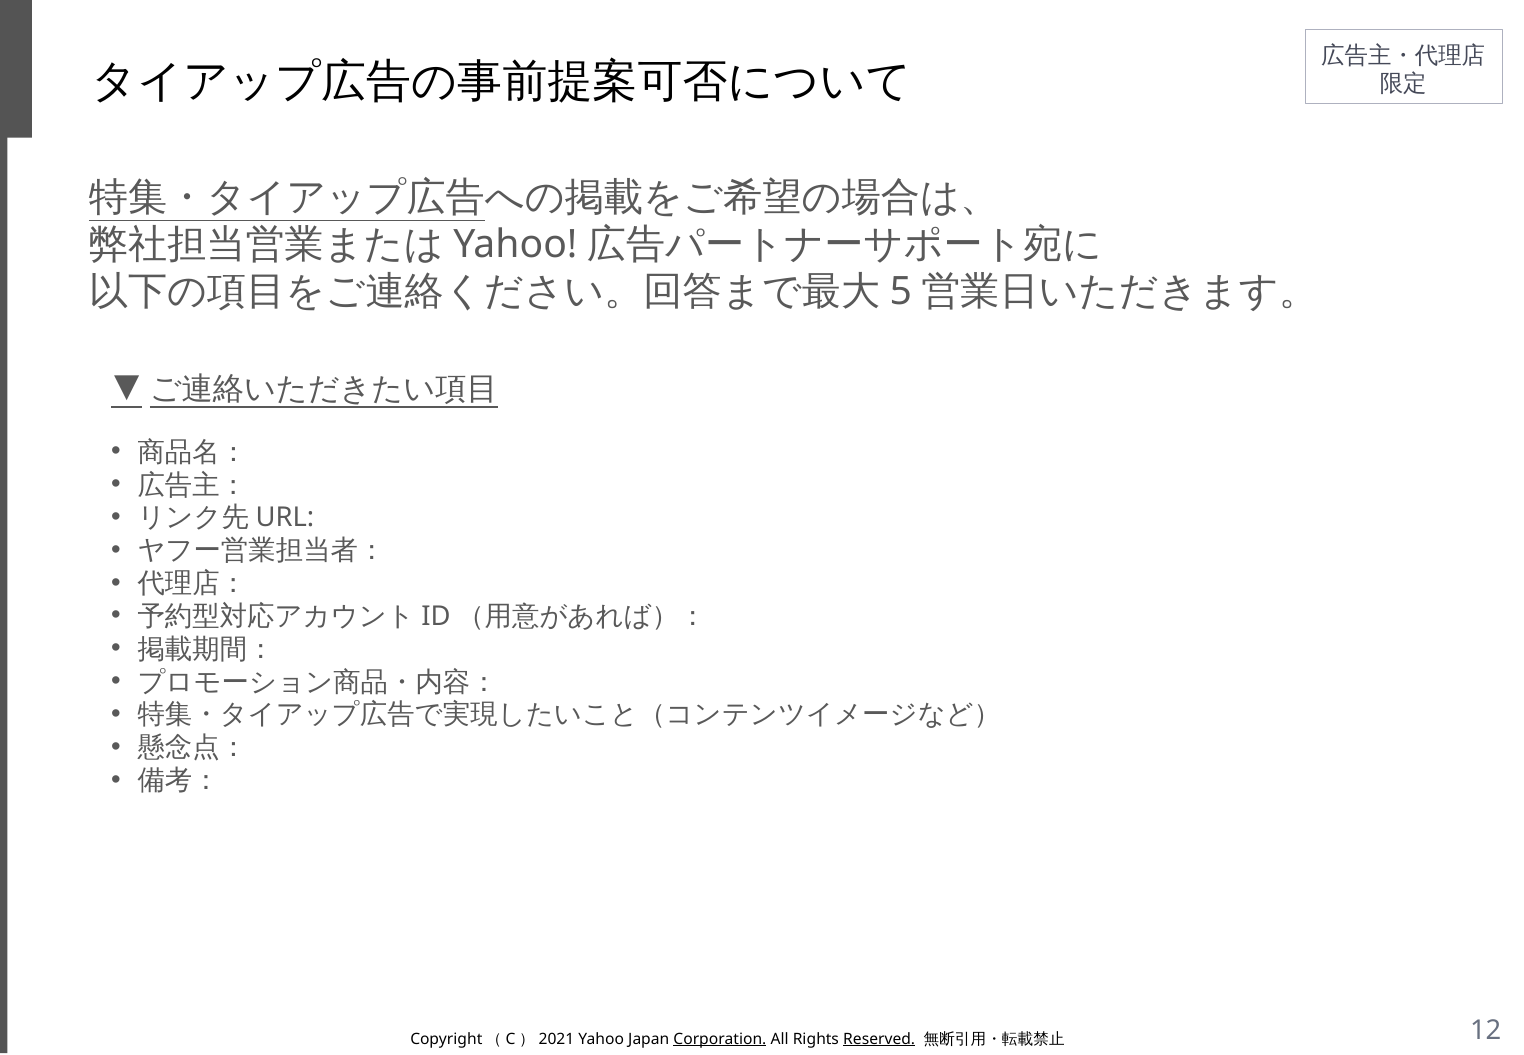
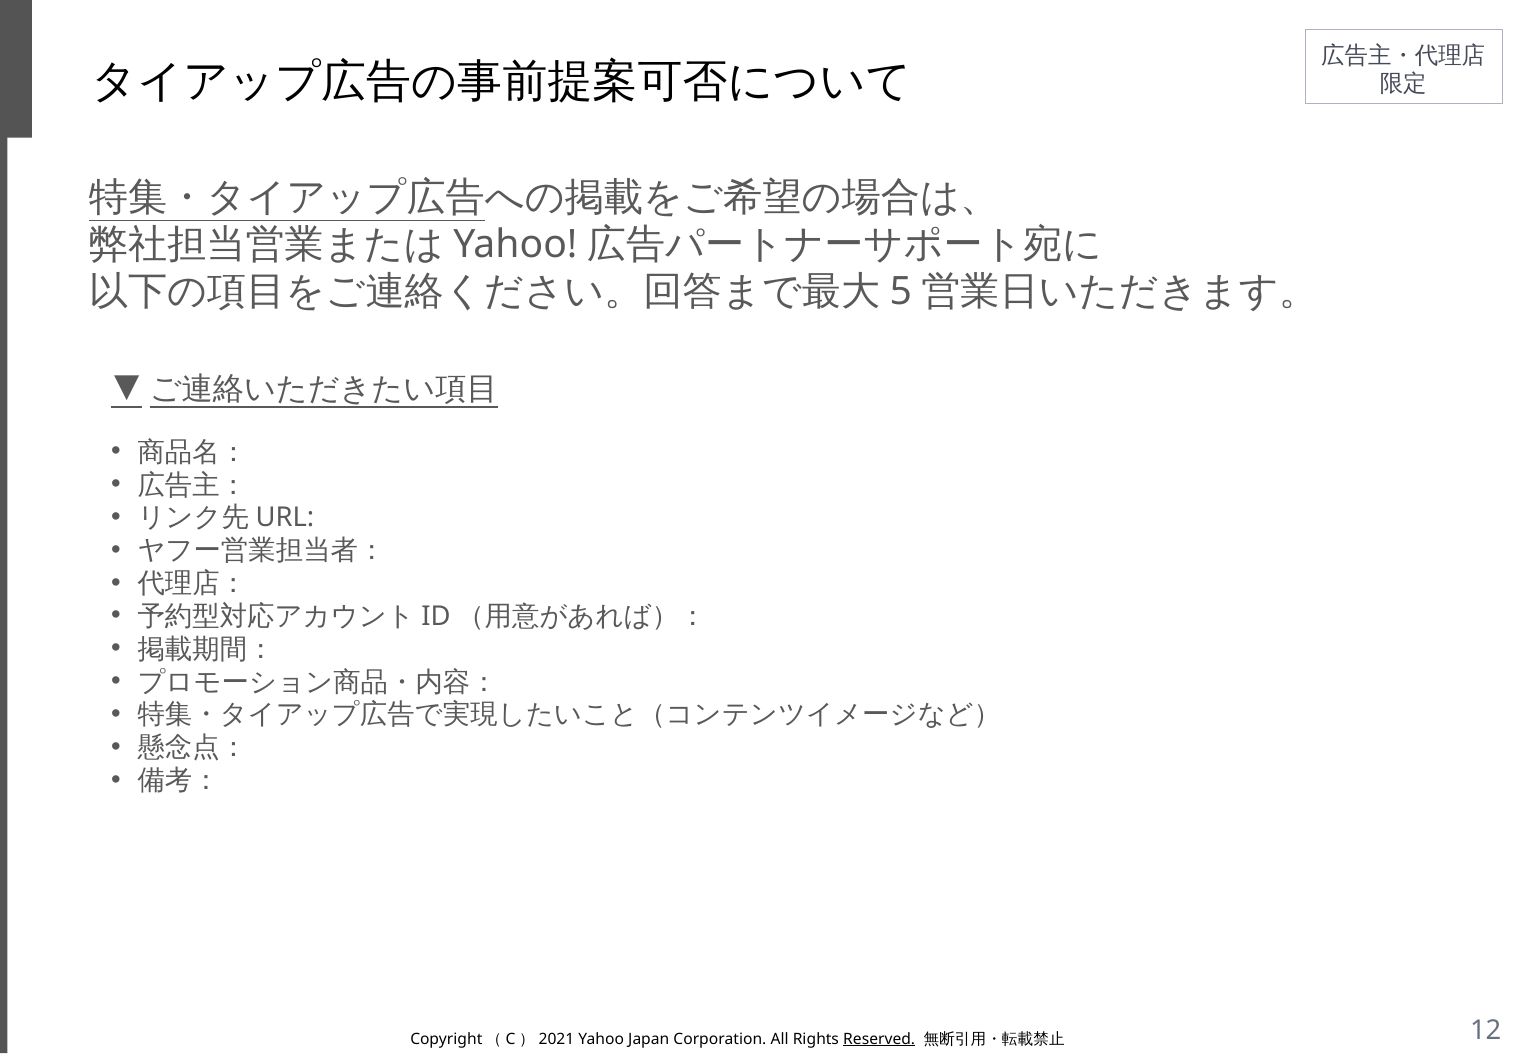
Corporation underline: present -> none
